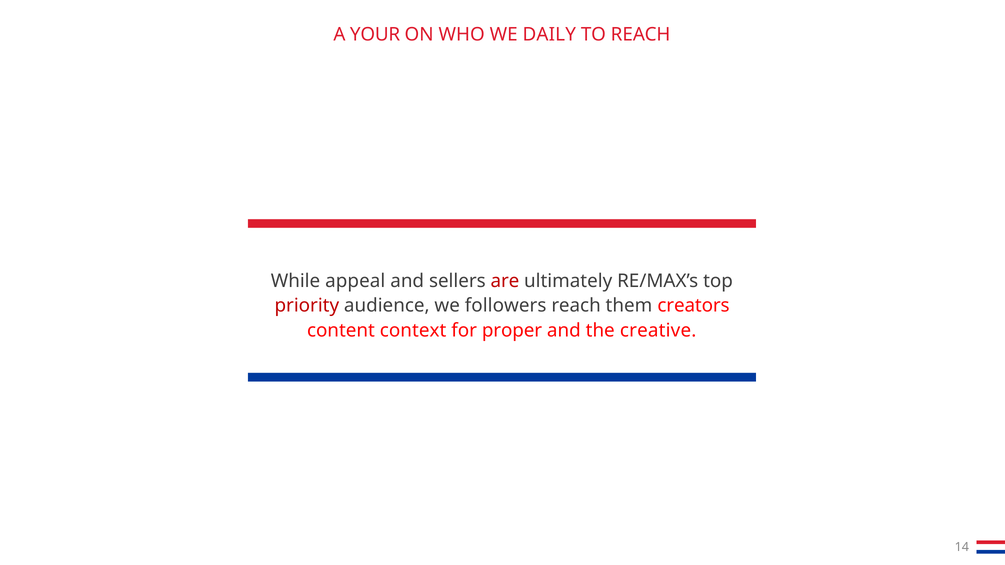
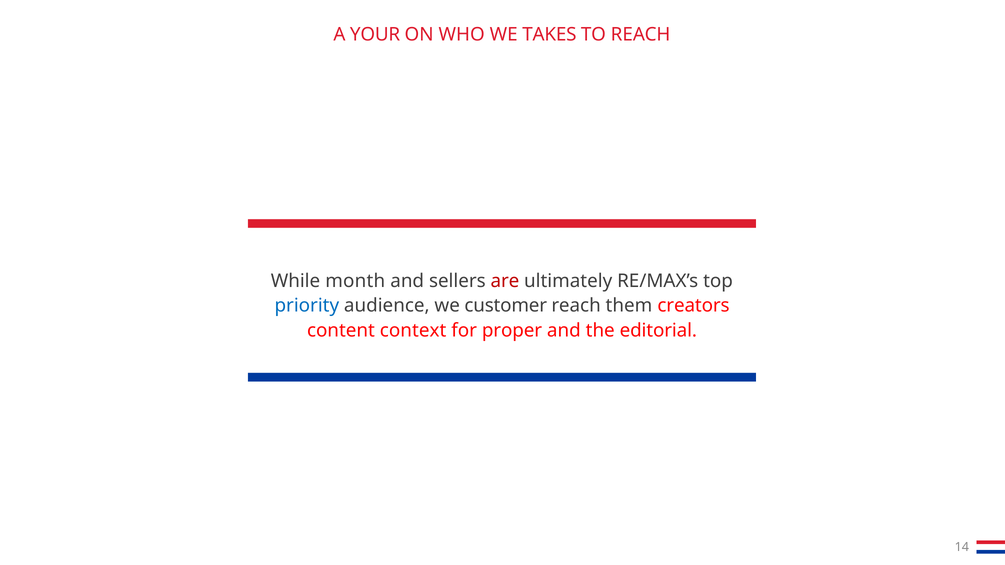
DAILY: DAILY -> TAKES
appeal: appeal -> month
priority colour: red -> blue
followers: followers -> customer
creative: creative -> editorial
